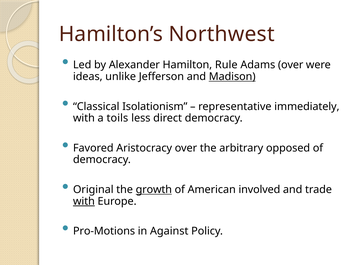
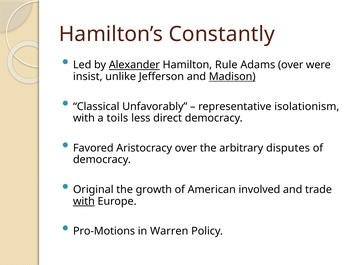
Northwest: Northwest -> Constantly
Alexander underline: none -> present
ideas: ideas -> insist
Isolationism: Isolationism -> Unfavorably
immediately: immediately -> isolationism
opposed: opposed -> disputes
growth underline: present -> none
Against: Against -> Warren
